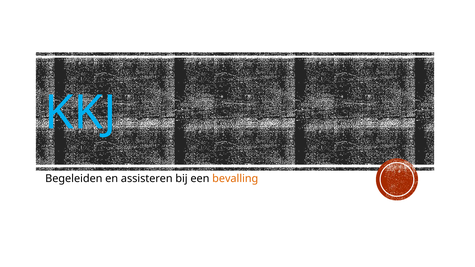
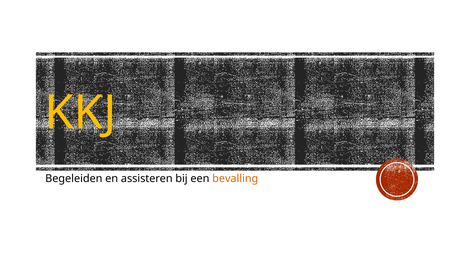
KKJ colour: light blue -> yellow
